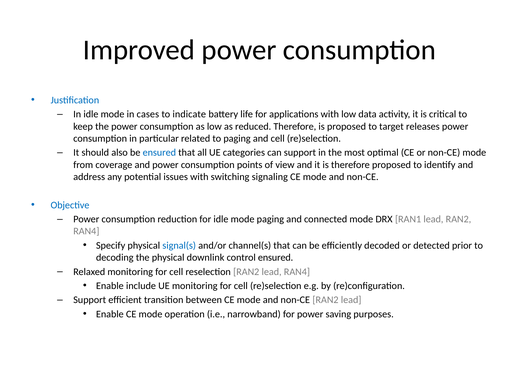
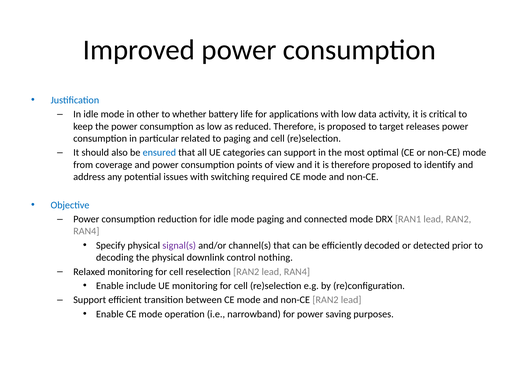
cases: cases -> other
indicate: indicate -> whether
signaling: signaling -> required
signal(s colour: blue -> purple
control ensured: ensured -> nothing
